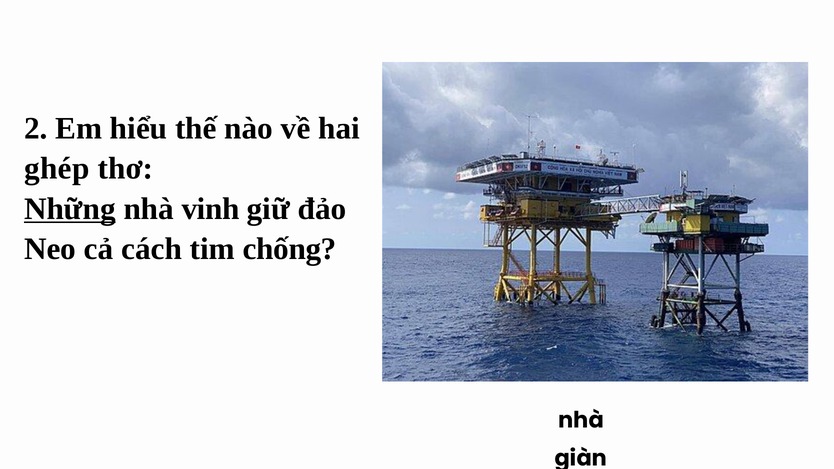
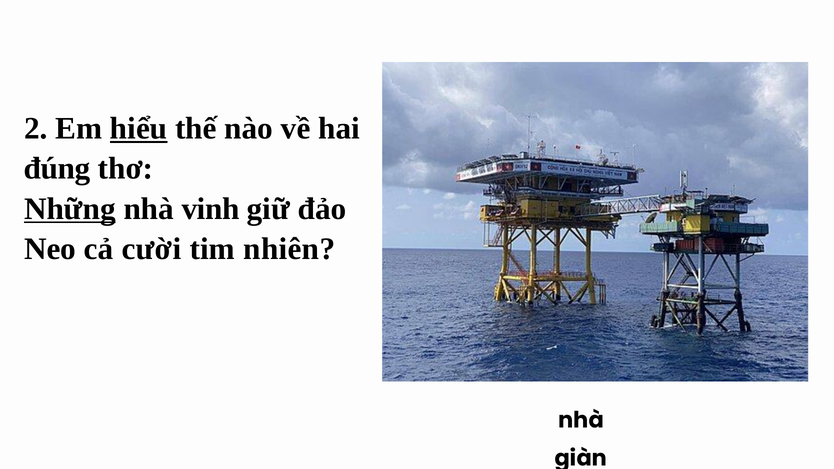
hiểu underline: none -> present
ghép: ghép -> đúng
cách: cách -> cười
chống: chống -> nhiên
